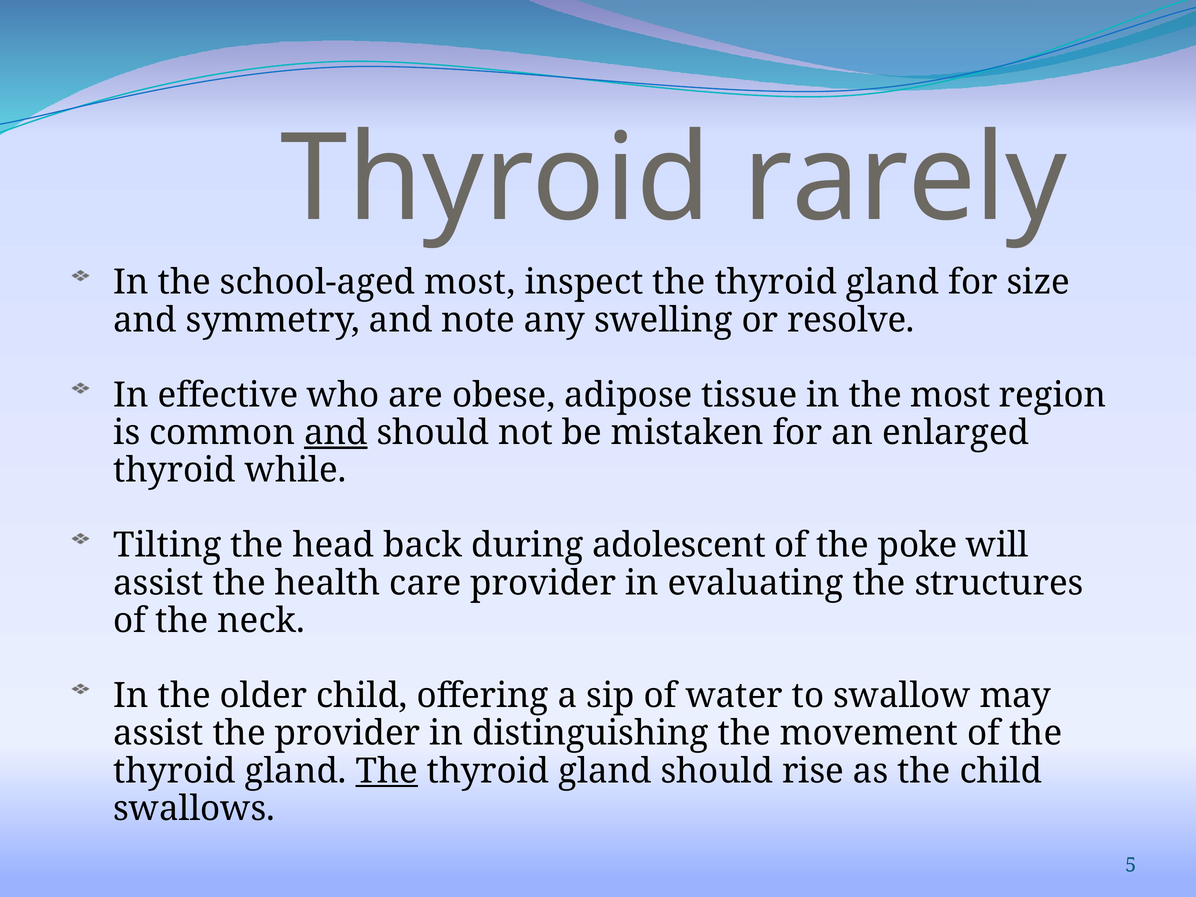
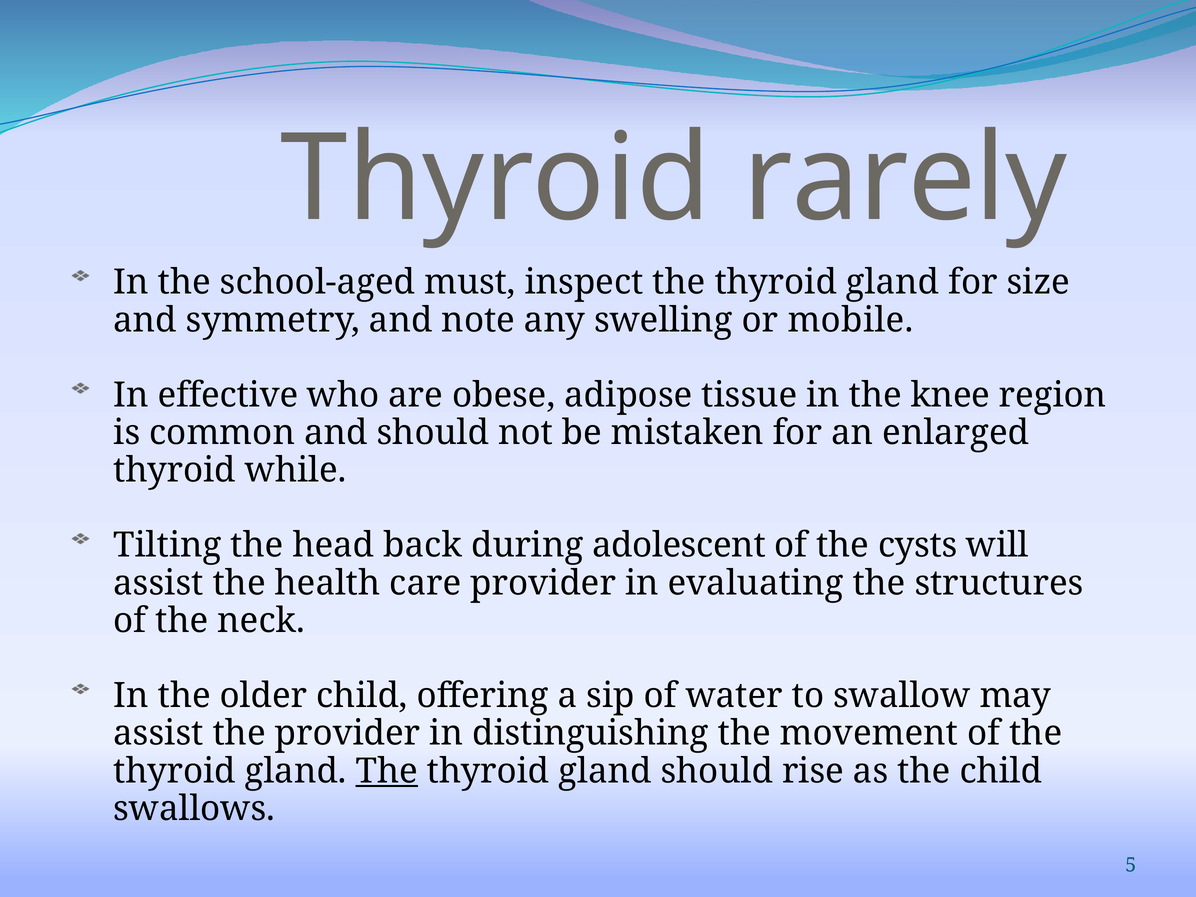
school-aged most: most -> must
resolve: resolve -> mobile
the most: most -> knee
and at (336, 433) underline: present -> none
poke: poke -> cysts
